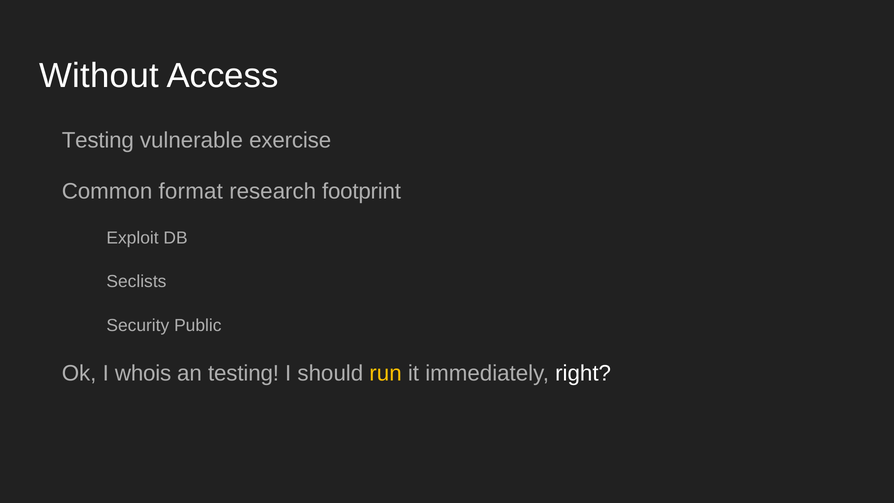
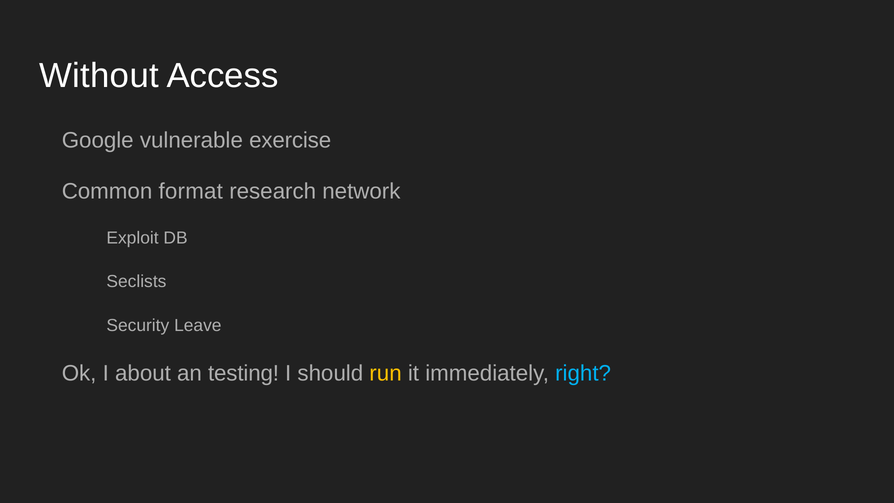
Testing at (98, 141): Testing -> Google
footprint: footprint -> network
Public: Public -> Leave
whois: whois -> about
right colour: white -> light blue
